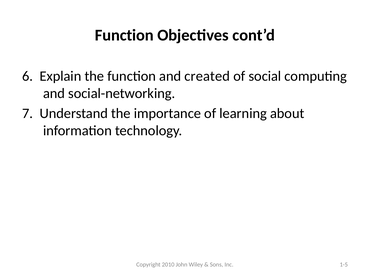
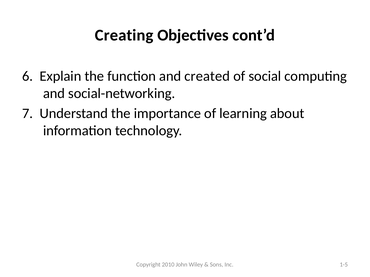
Function at (124, 35): Function -> Creating
